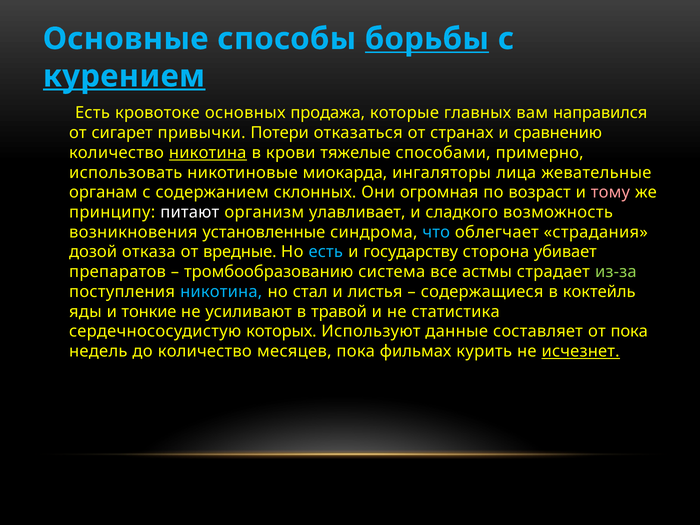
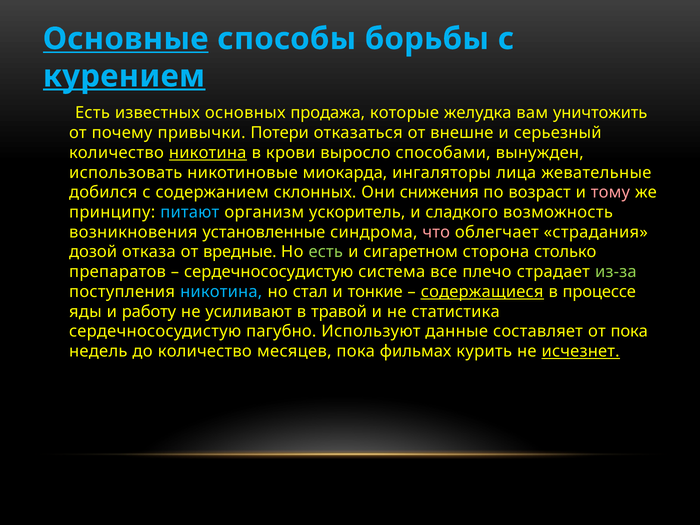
Основные underline: none -> present
борьбы underline: present -> none
кровотоке: кровотоке -> известных
главных: главных -> желудка
направился: направился -> уничтожить
сигарет: сигарет -> почему
странах: странах -> внешне
сравнению: сравнению -> серьезный
тяжелые: тяжелые -> выросло
примерно: примерно -> вынужден
органам: органам -> добился
огромная: огромная -> снижения
питают colour: white -> light blue
улавливает: улавливает -> ускоритель
что colour: light blue -> pink
есть at (326, 252) colour: light blue -> light green
государству: государству -> сигаретном
убивает: убивает -> столько
тромбообразованию at (269, 272): тромбообразованию -> сердечнососудистую
астмы: астмы -> плечо
листья: листья -> тонкие
содержащиеся underline: none -> present
коктейль: коктейль -> процессе
тонкие: тонкие -> работу
которых: которых -> пагубно
